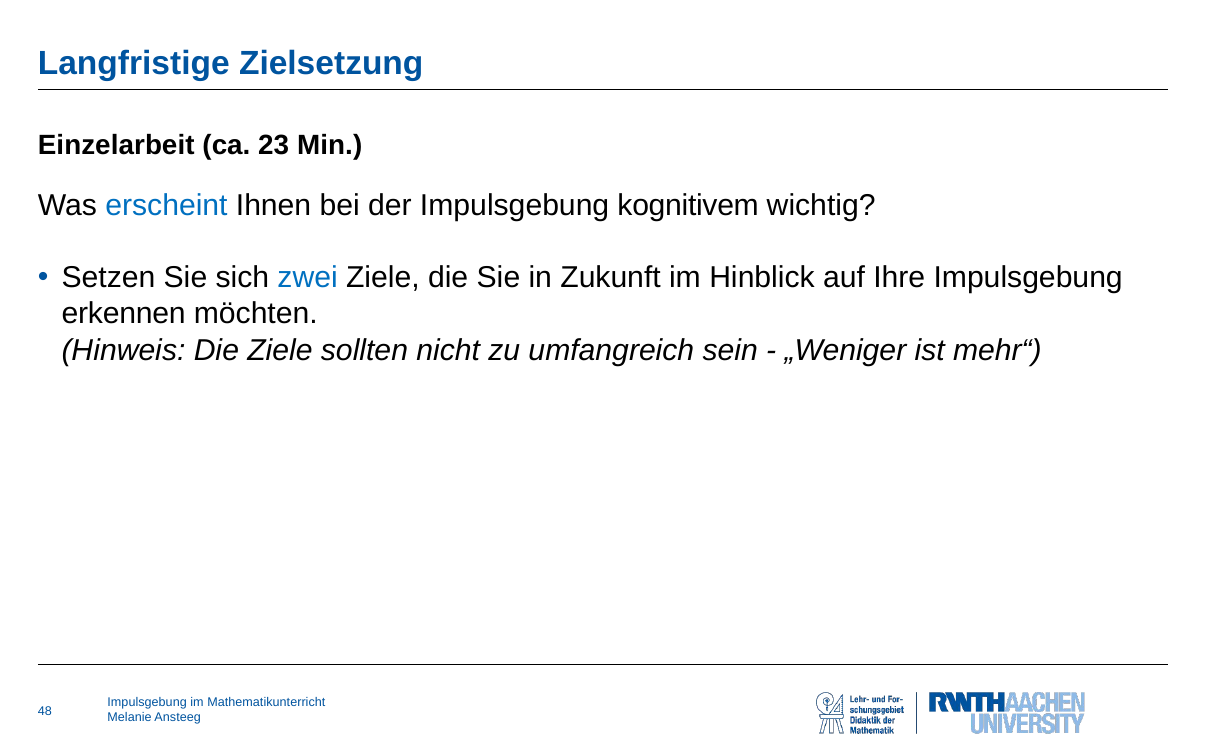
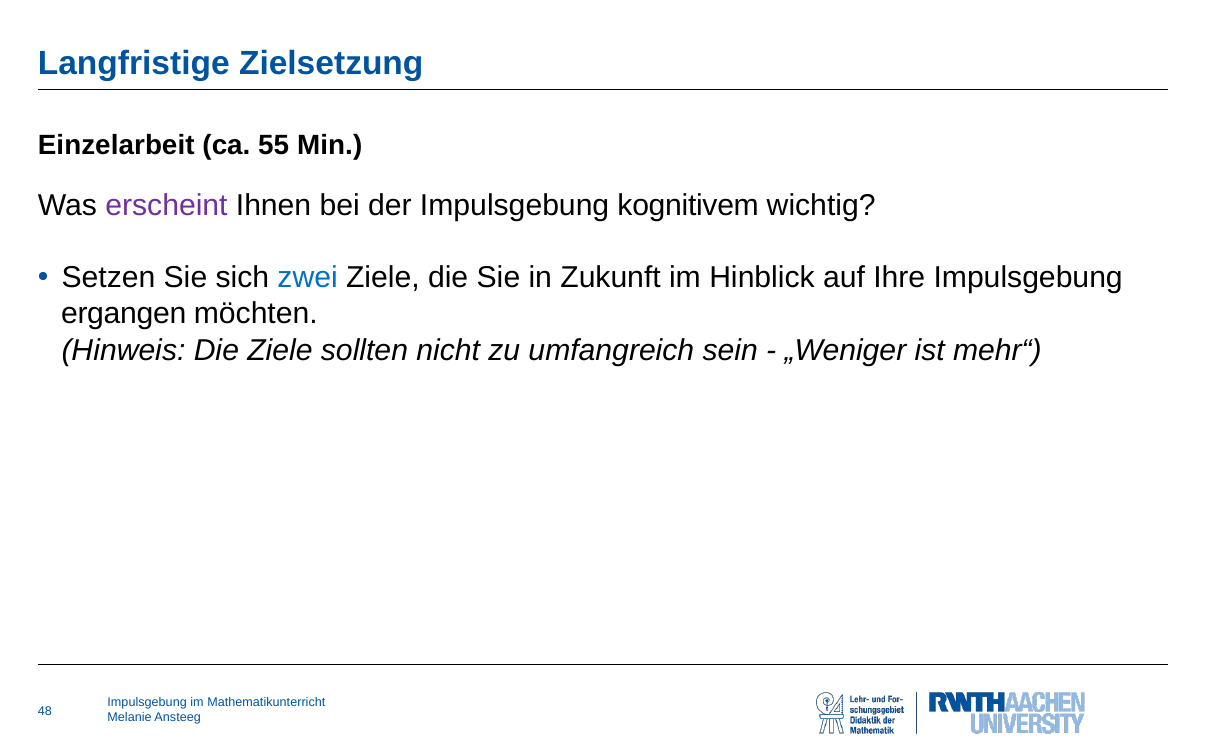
23: 23 -> 55
erscheint colour: blue -> purple
erkennen: erkennen -> ergangen
